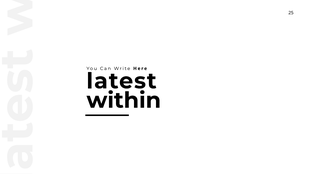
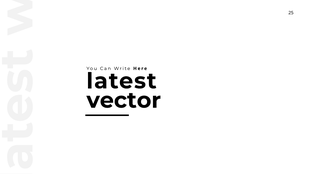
within: within -> vector
